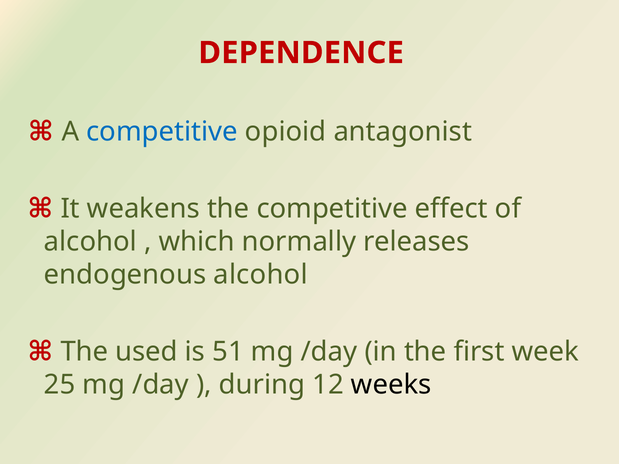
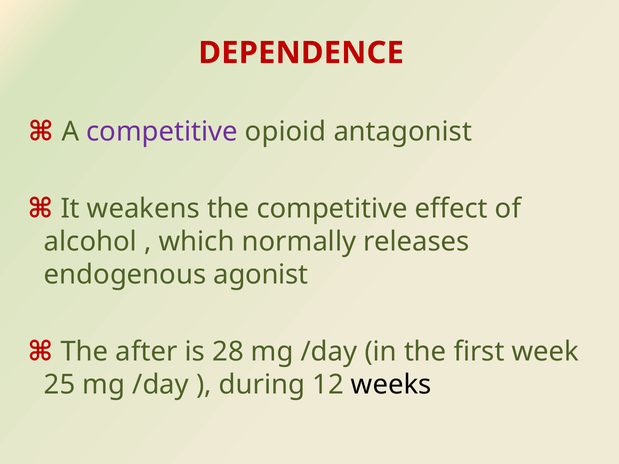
competitive at (162, 132) colour: blue -> purple
endogenous alcohol: alcohol -> agonist
used: used -> after
51: 51 -> 28
